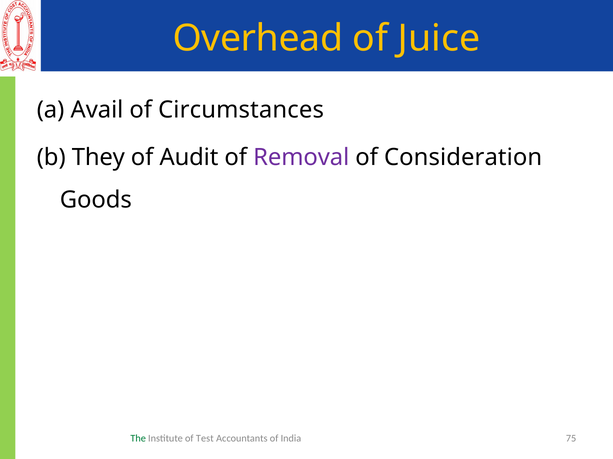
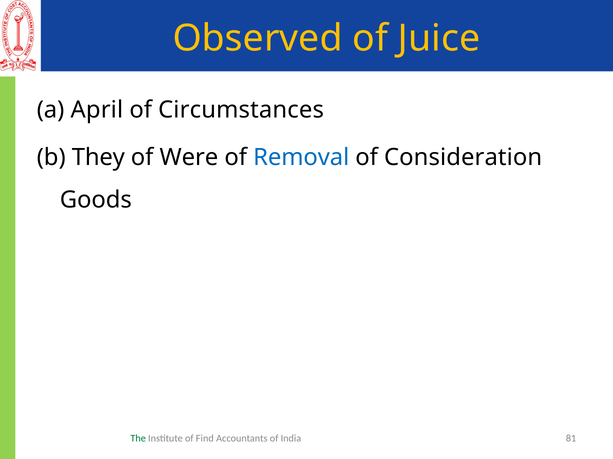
Overhead: Overhead -> Observed
Avail: Avail -> April
Audit: Audit -> Were
Removal colour: purple -> blue
Test: Test -> Find
75: 75 -> 81
